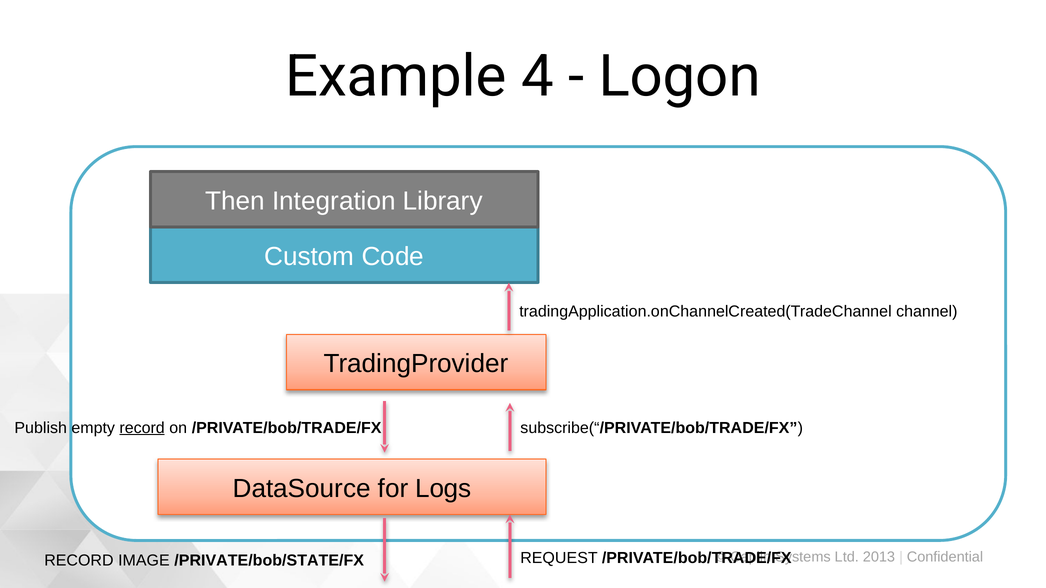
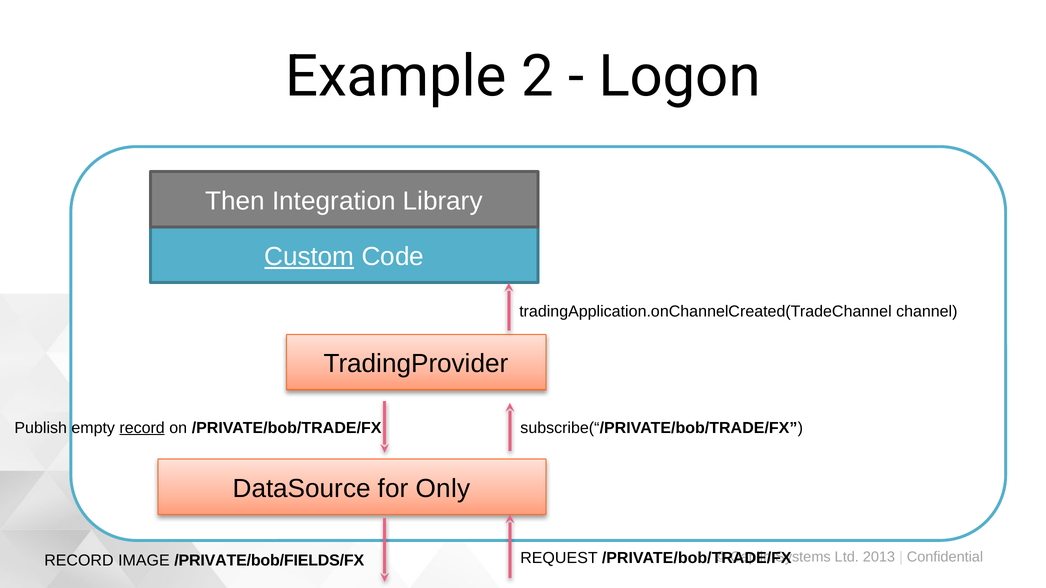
4: 4 -> 2
Custom underline: none -> present
Logs: Logs -> Only
/PRIVATE/bob/STATE/FX: /PRIVATE/bob/STATE/FX -> /PRIVATE/bob/FIELDS/FX
